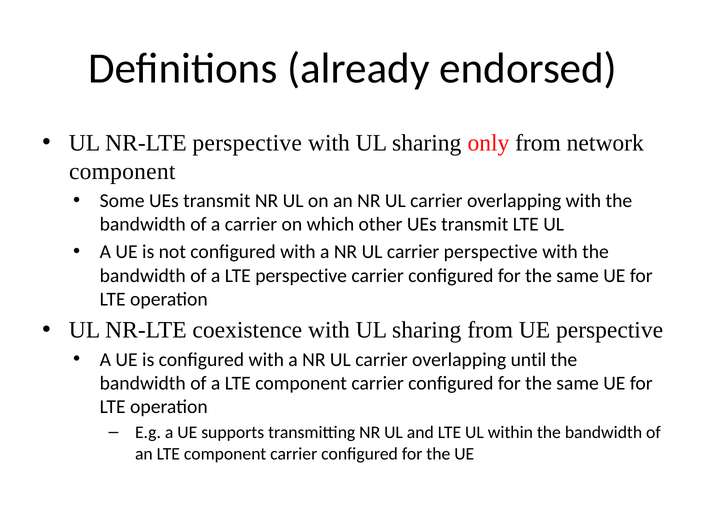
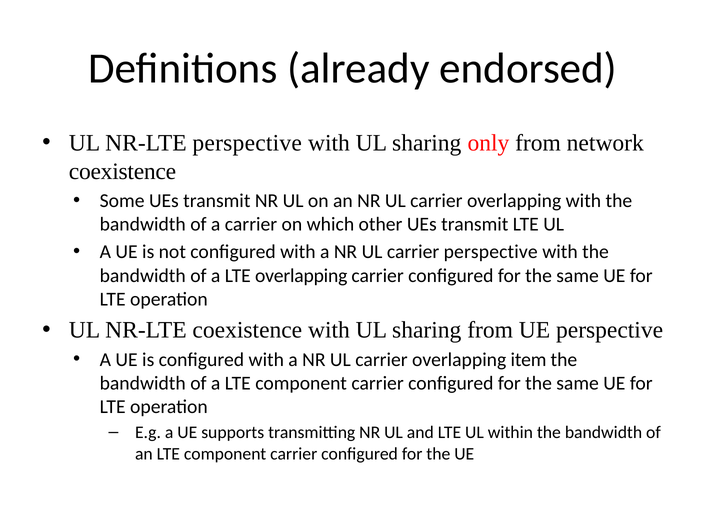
component at (122, 171): component -> coexistence
LTE perspective: perspective -> overlapping
until: until -> item
